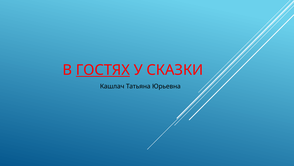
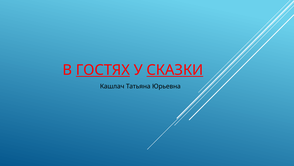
СКАЗКИ underline: none -> present
